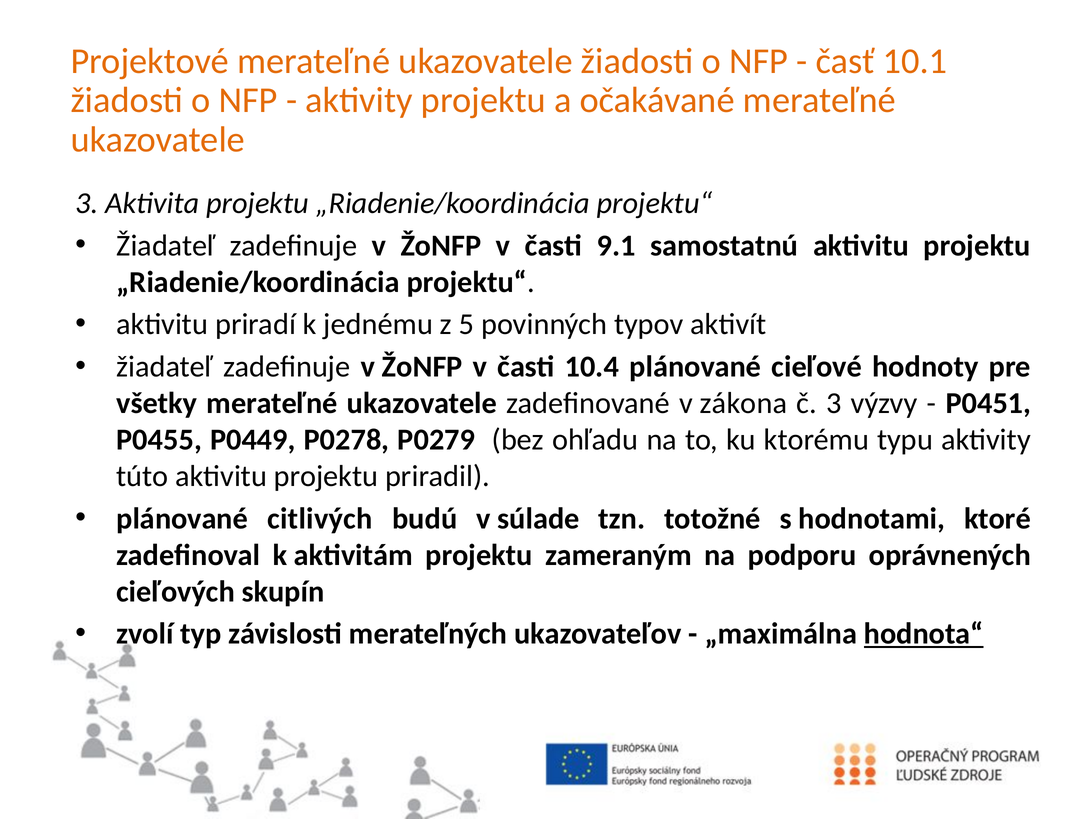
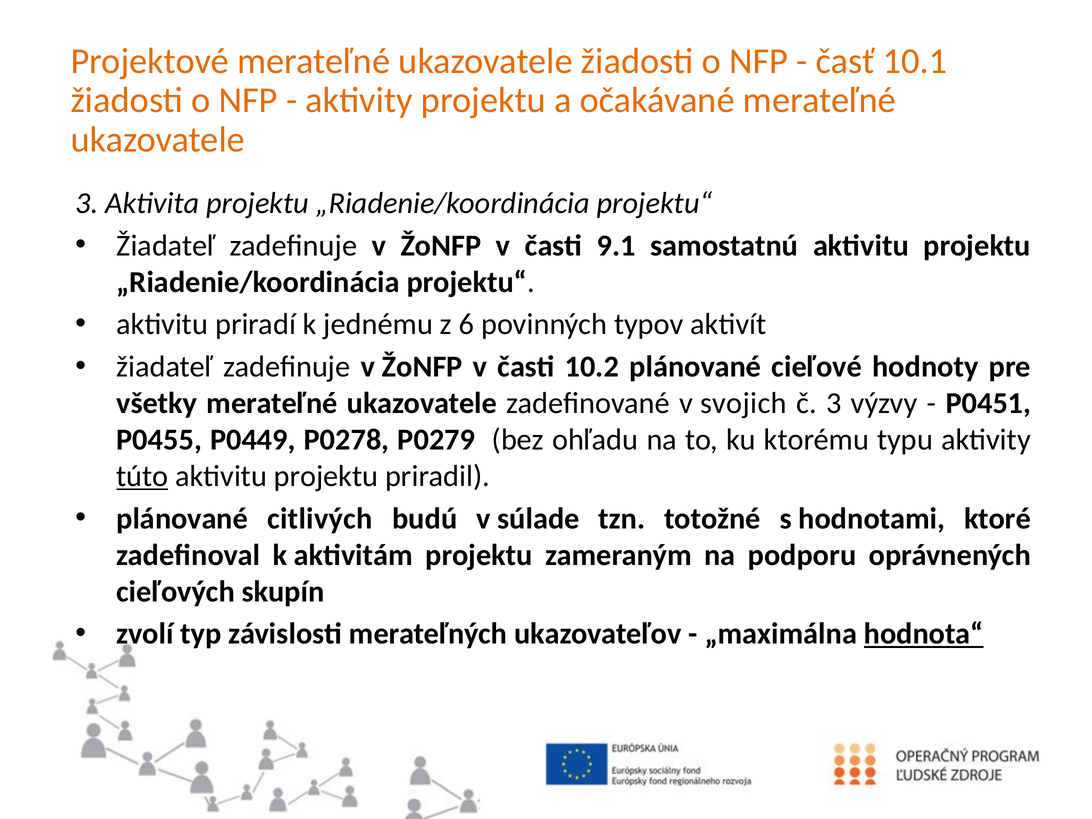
5: 5 -> 6
10.4: 10.4 -> 10.2
zákona: zákona -> svojich
túto underline: none -> present
